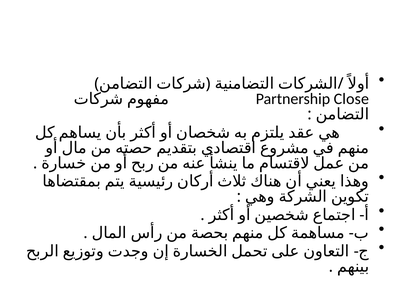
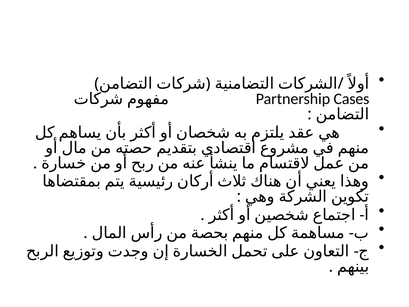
Close: Close -> Cases
